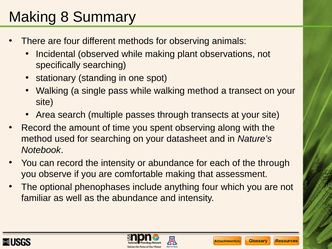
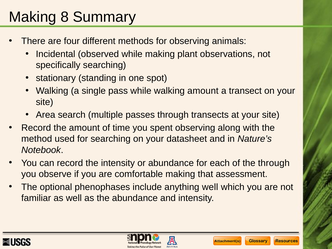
walking method: method -> amount
anything four: four -> well
